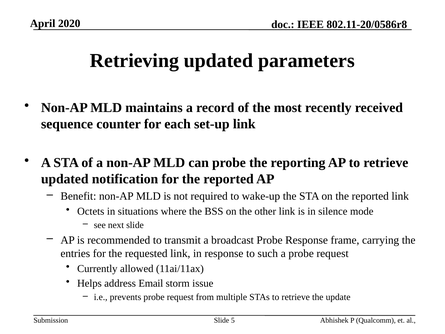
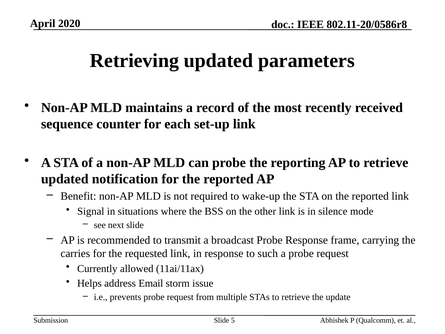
Octets: Octets -> Signal
entries: entries -> carries
